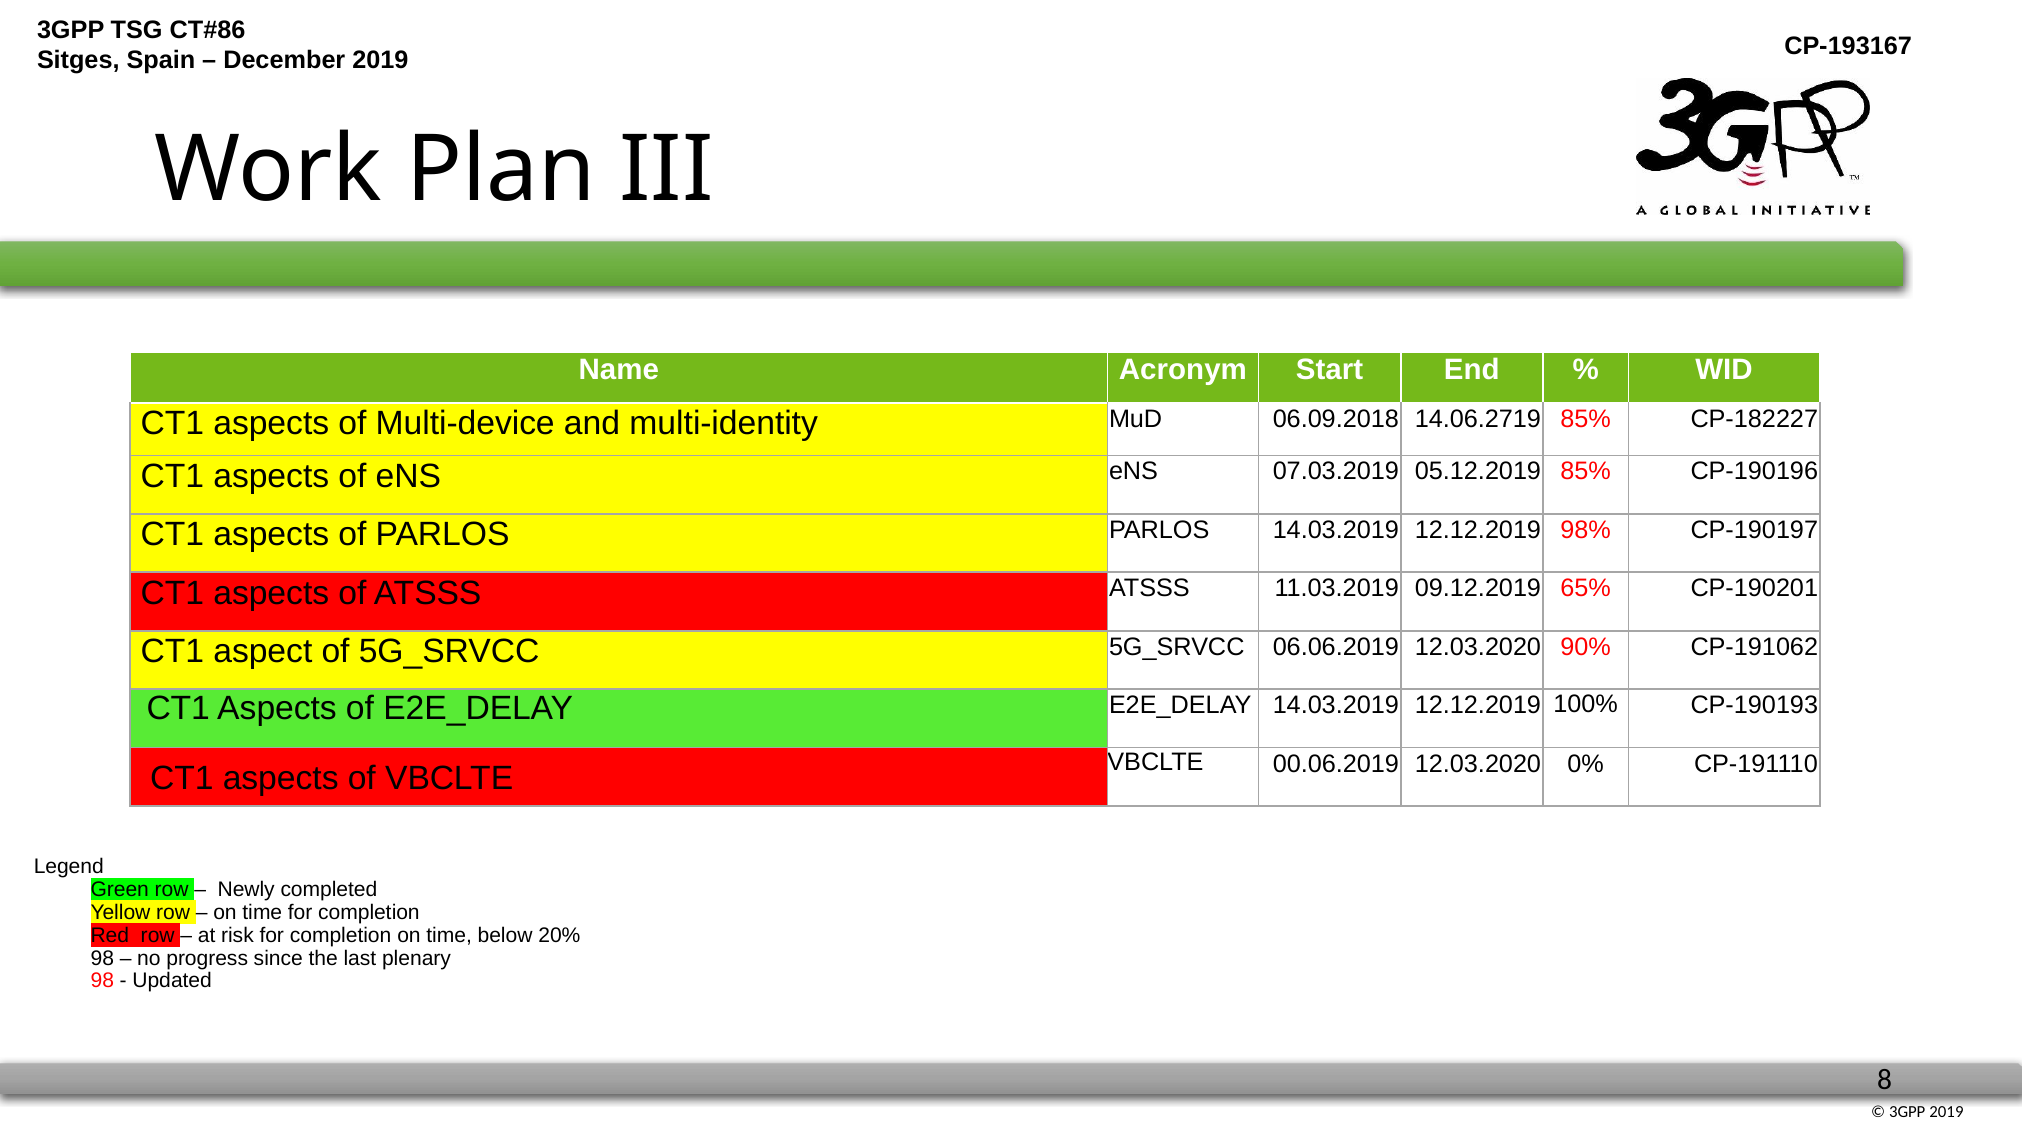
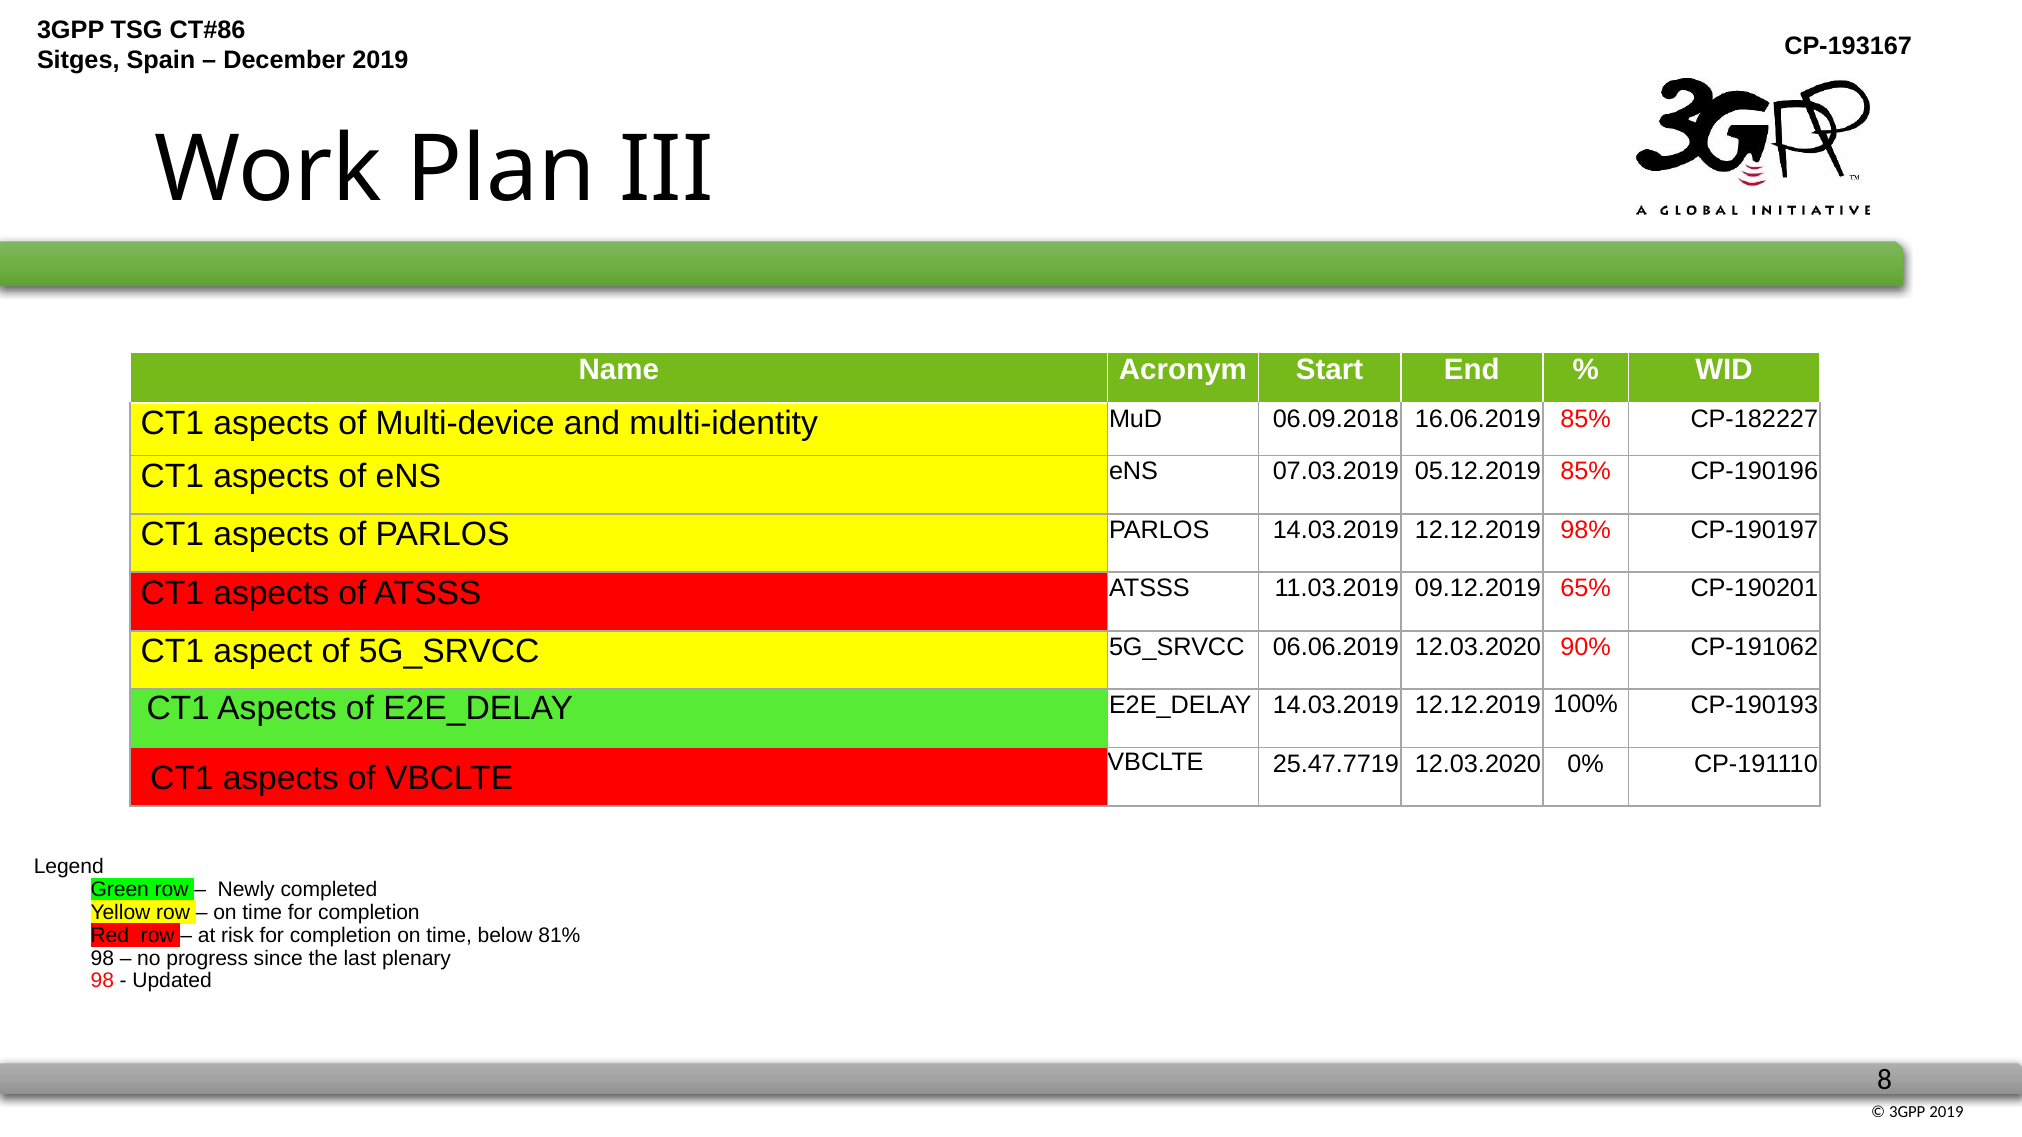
14.06.2719: 14.06.2719 -> 16.06.2019
00.06.2019: 00.06.2019 -> 25.47.7719
20%: 20% -> 81%
